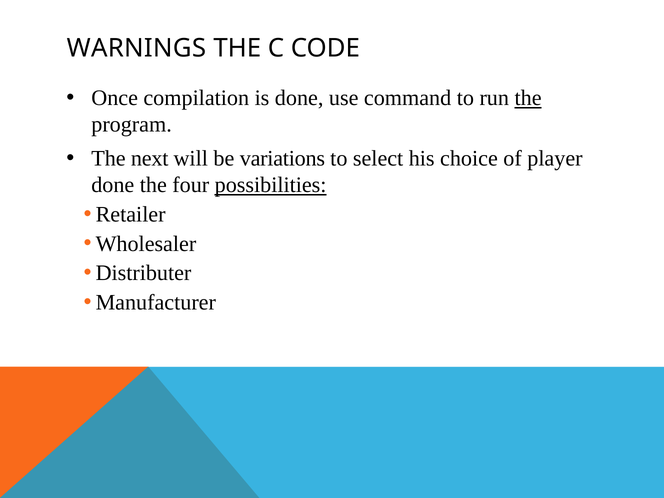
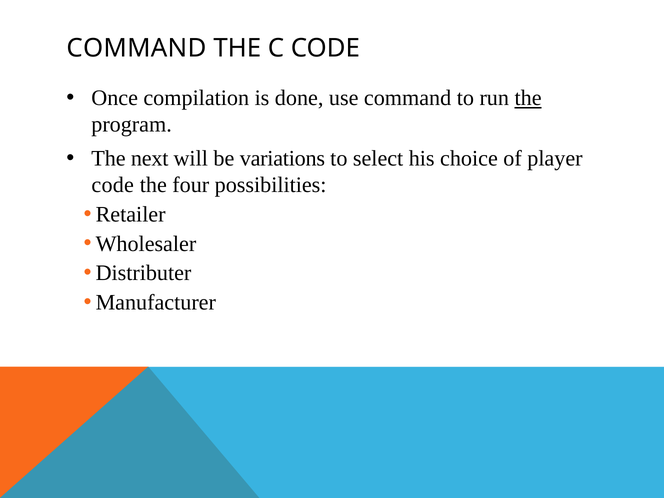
WARNINGS at (136, 48): WARNINGS -> COMMAND
done at (113, 185): done -> code
possibilities underline: present -> none
